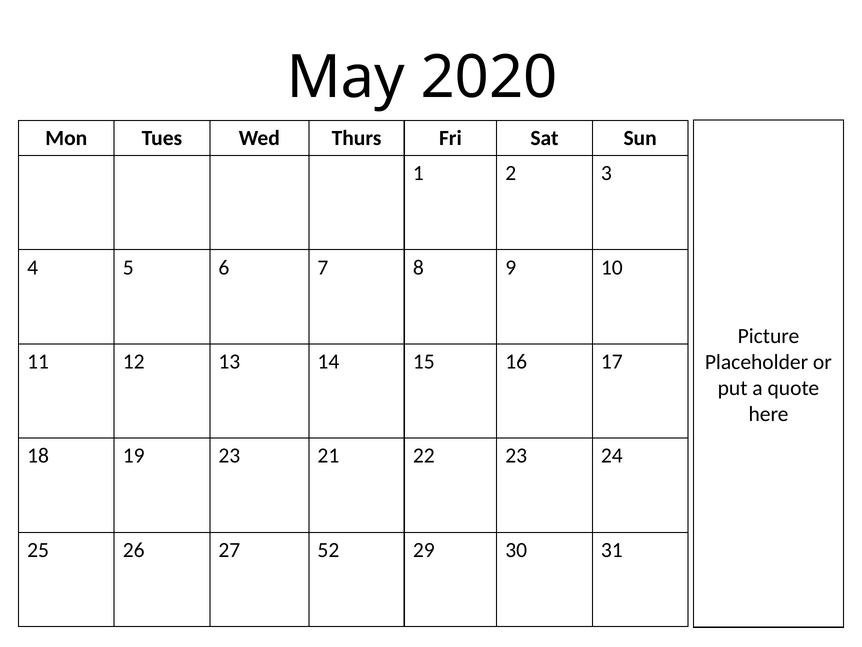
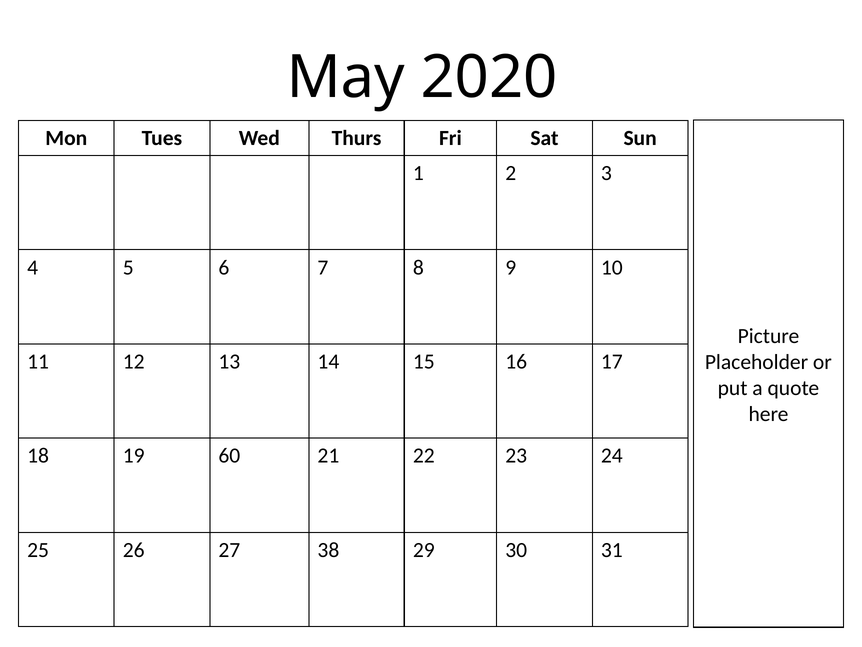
19 23: 23 -> 60
52: 52 -> 38
